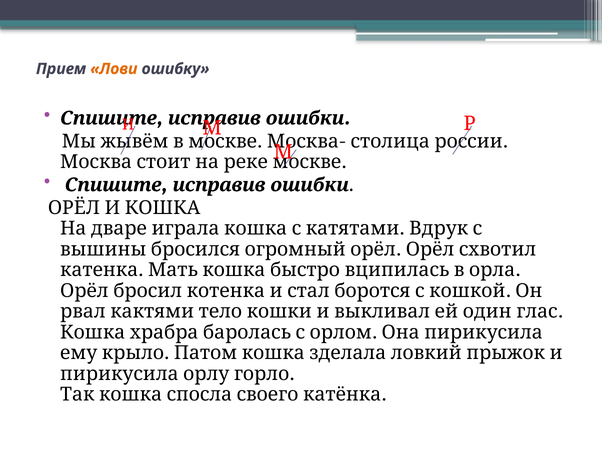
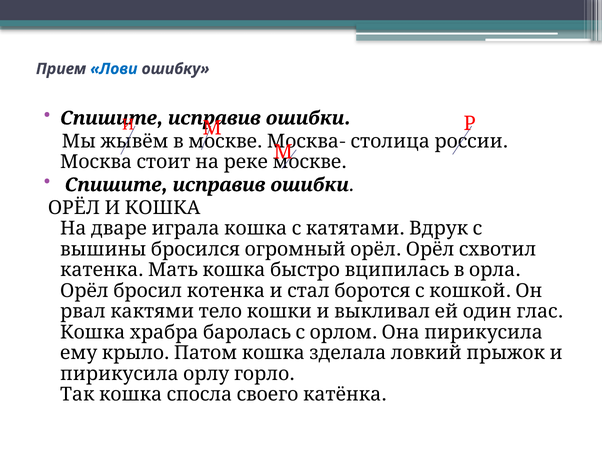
Лови colour: orange -> blue
